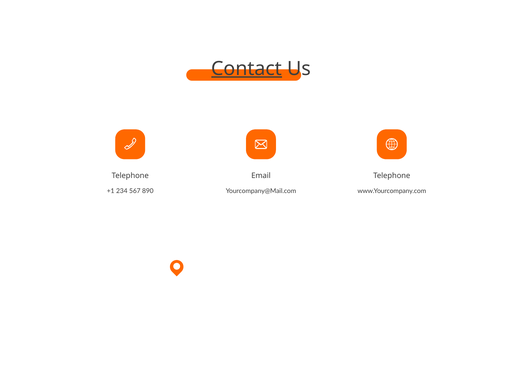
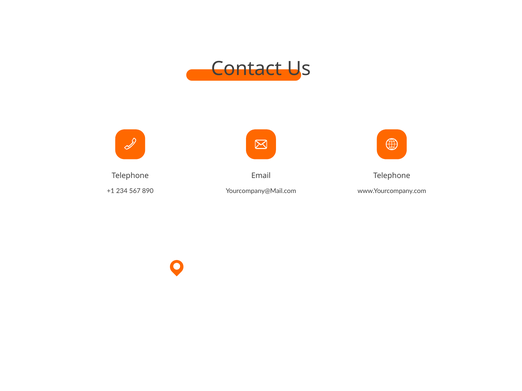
Contact underline: present -> none
